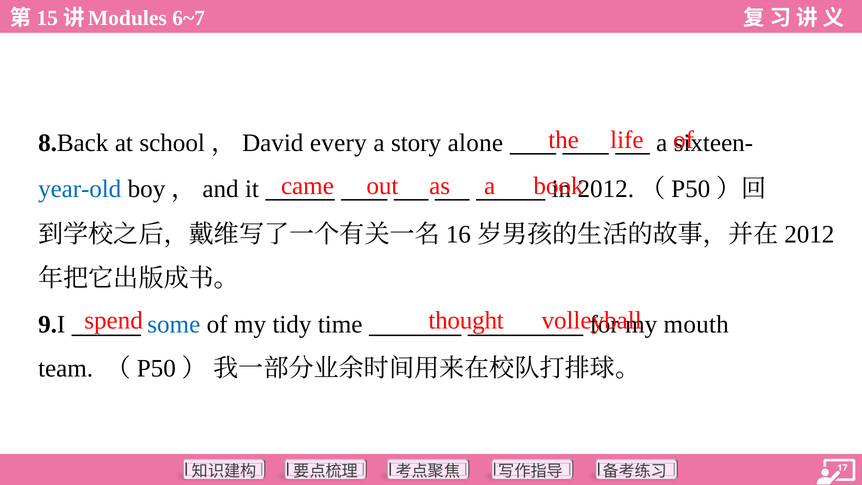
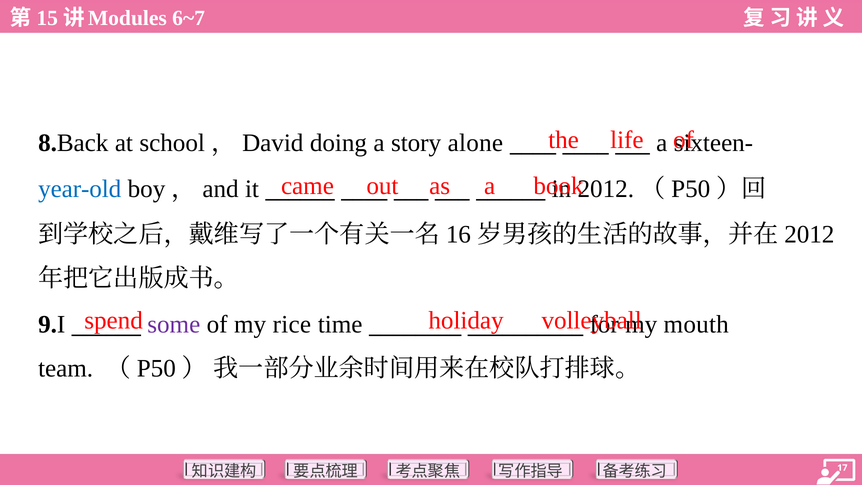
every: every -> doing
thought: thought -> holiday
some colour: blue -> purple
tidy: tidy -> rice
